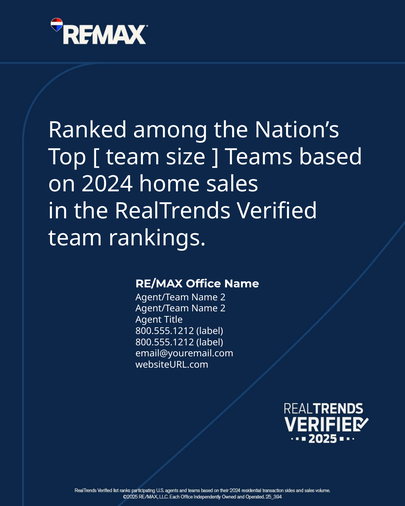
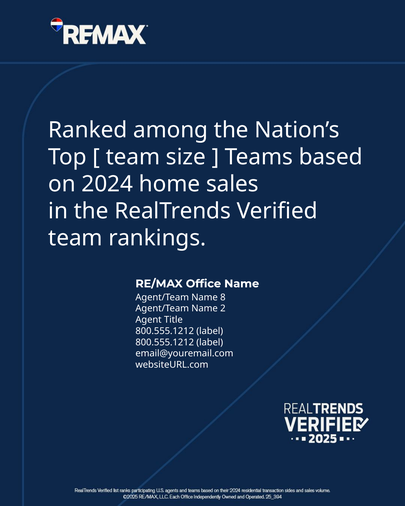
2 at (223, 297): 2 -> 8
